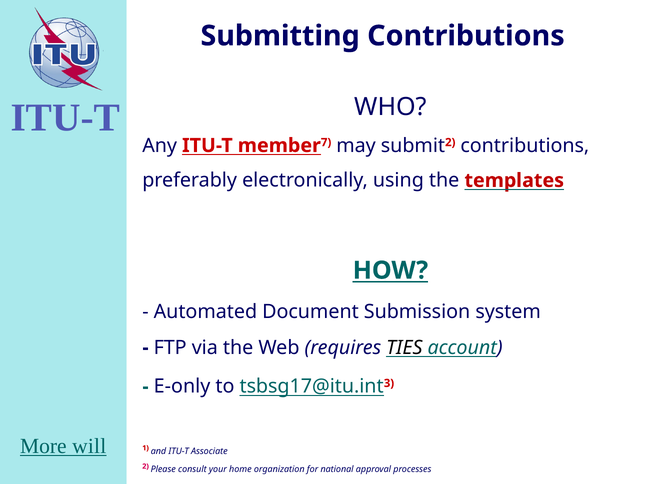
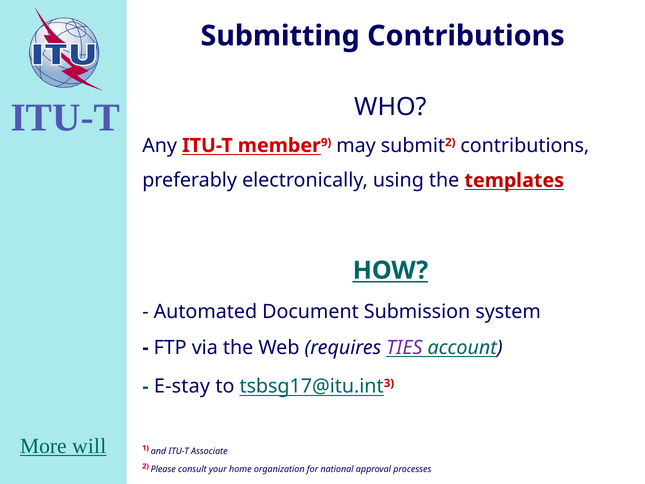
7: 7 -> 9
TIES colour: black -> purple
E-only: E-only -> E-stay
